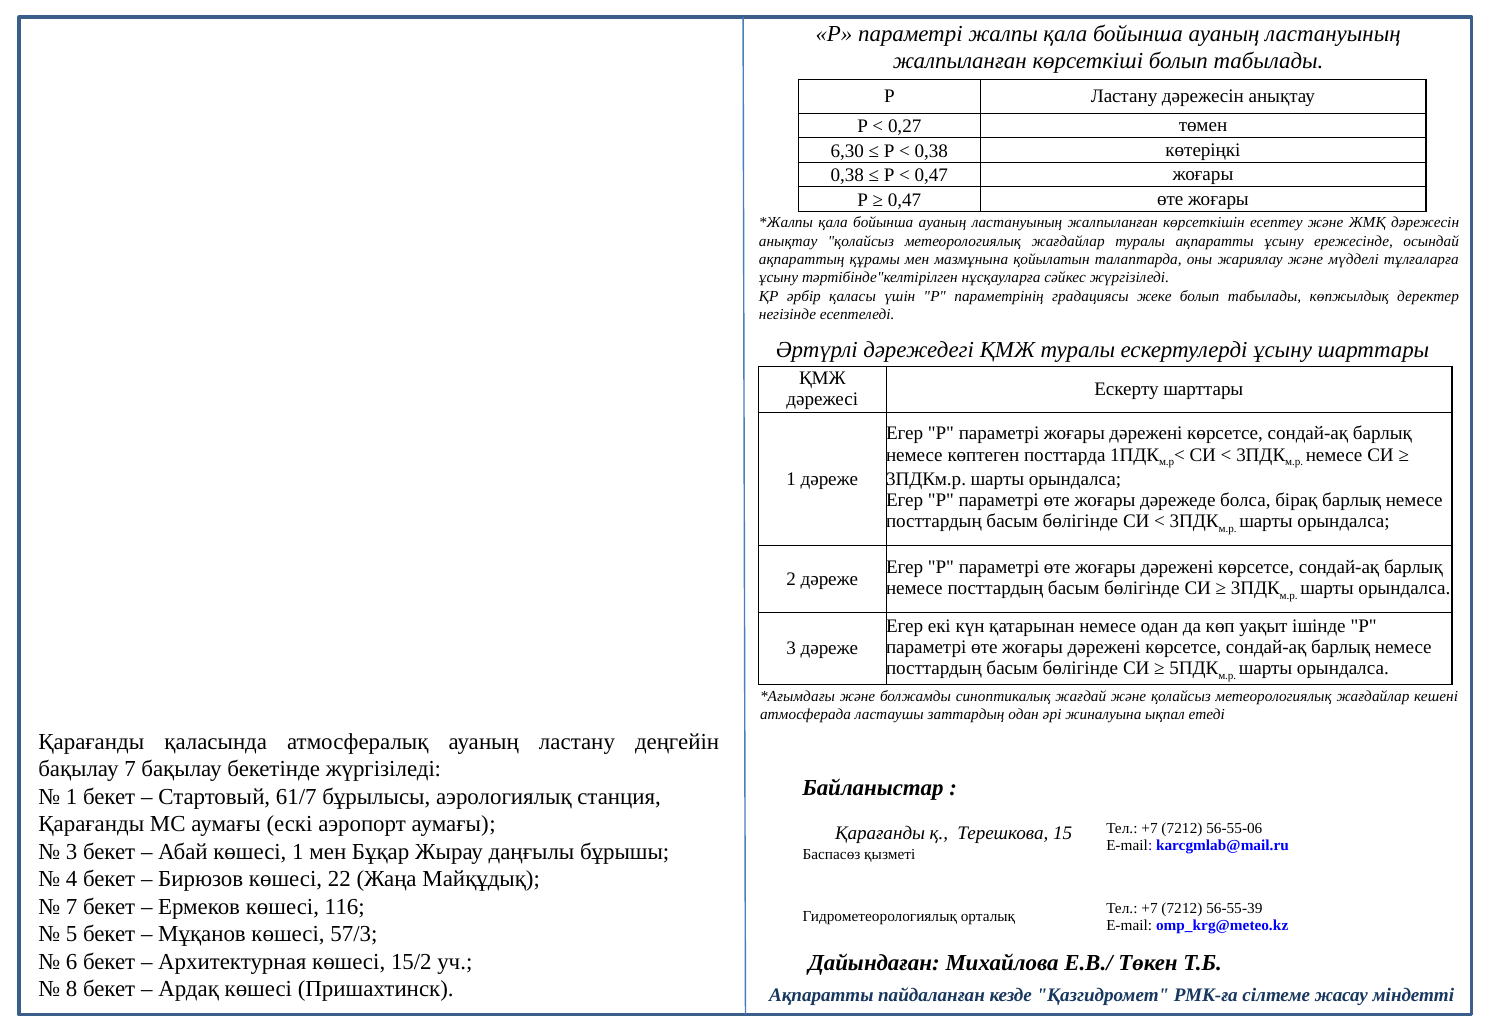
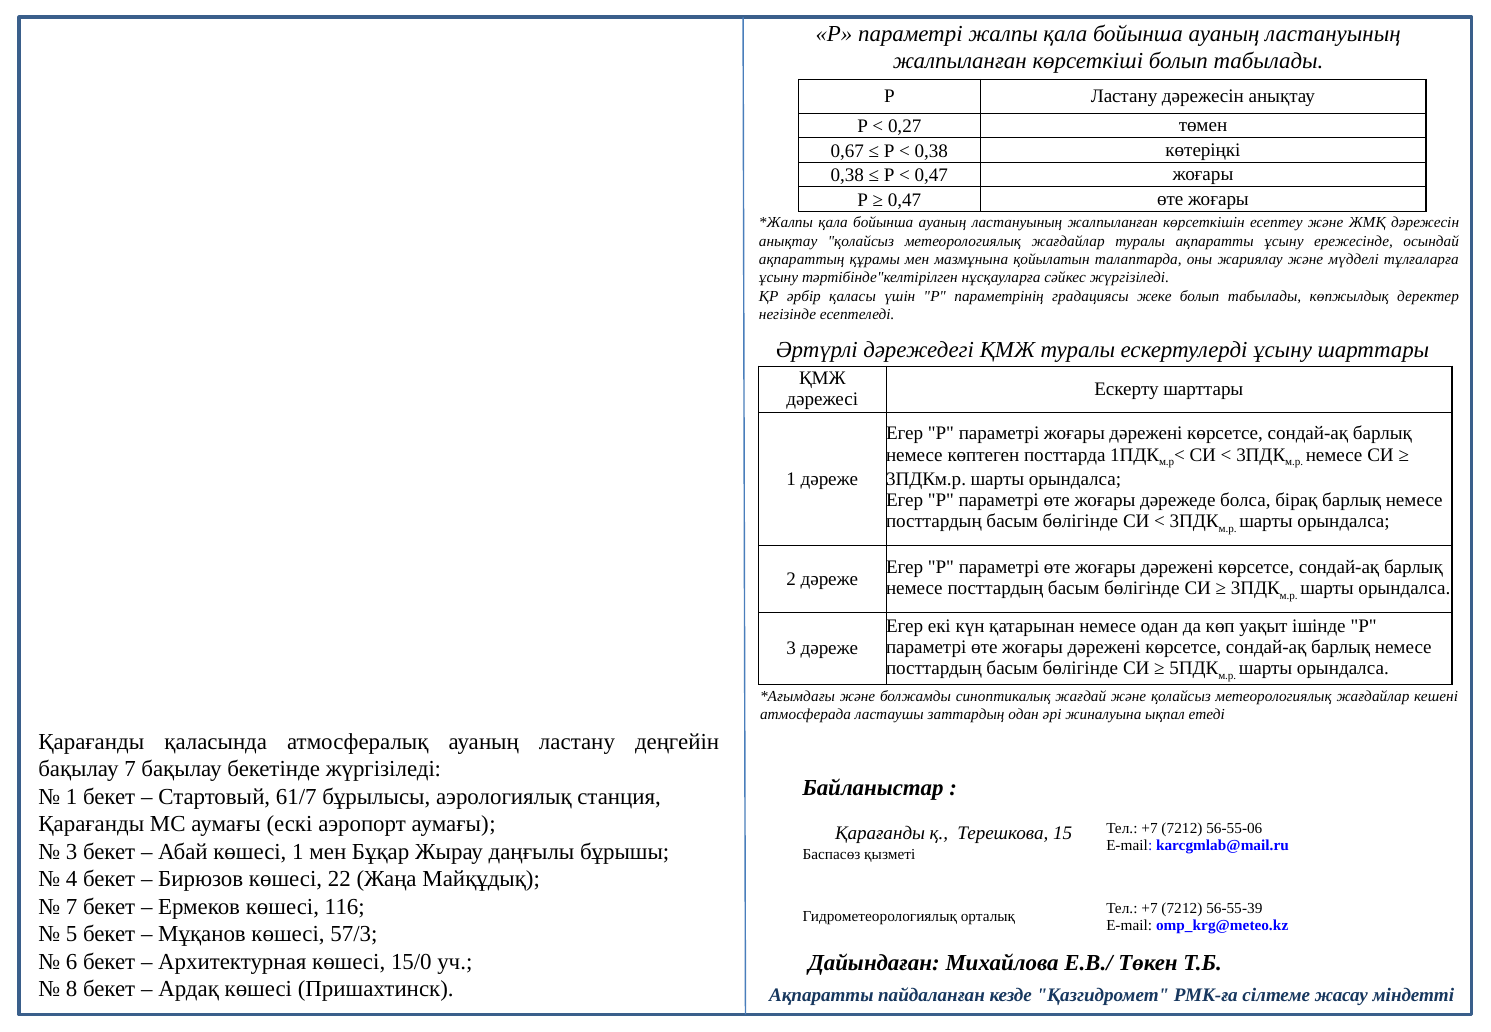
6,30: 6,30 -> 0,67
15/2: 15/2 -> 15/0
